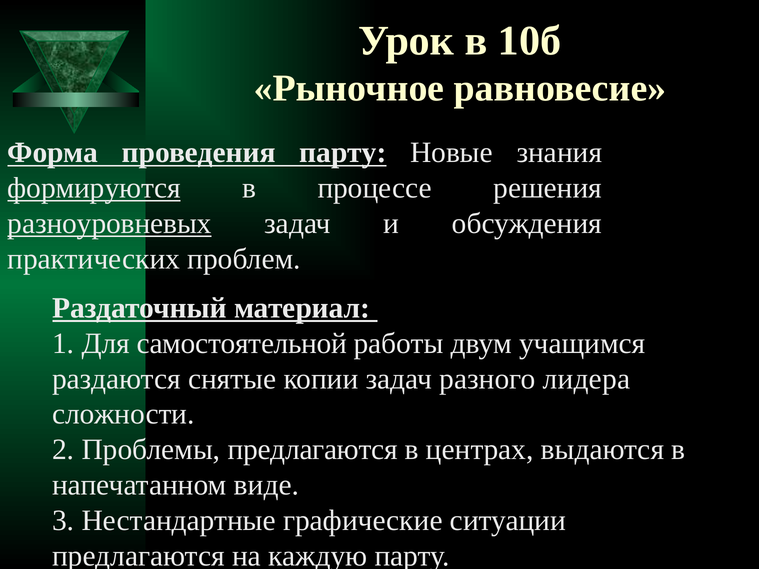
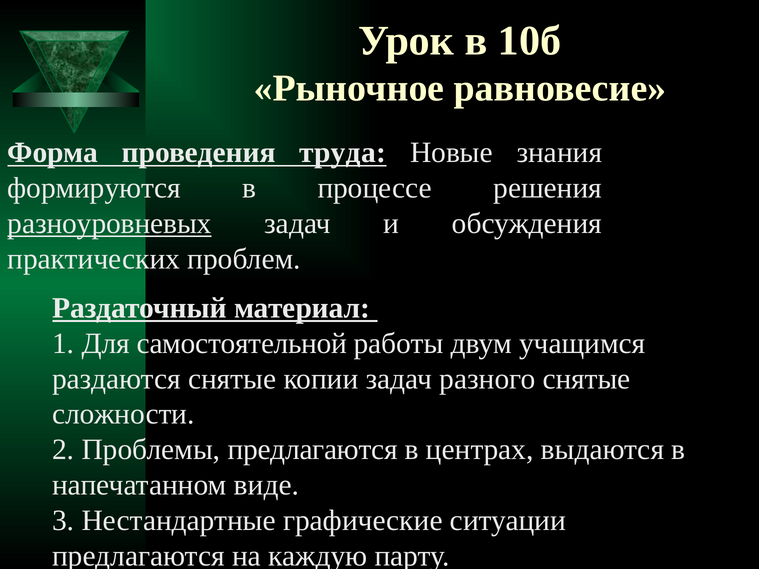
проведения парту: парту -> труда
формируются underline: present -> none
разного лидера: лидера -> снятые
